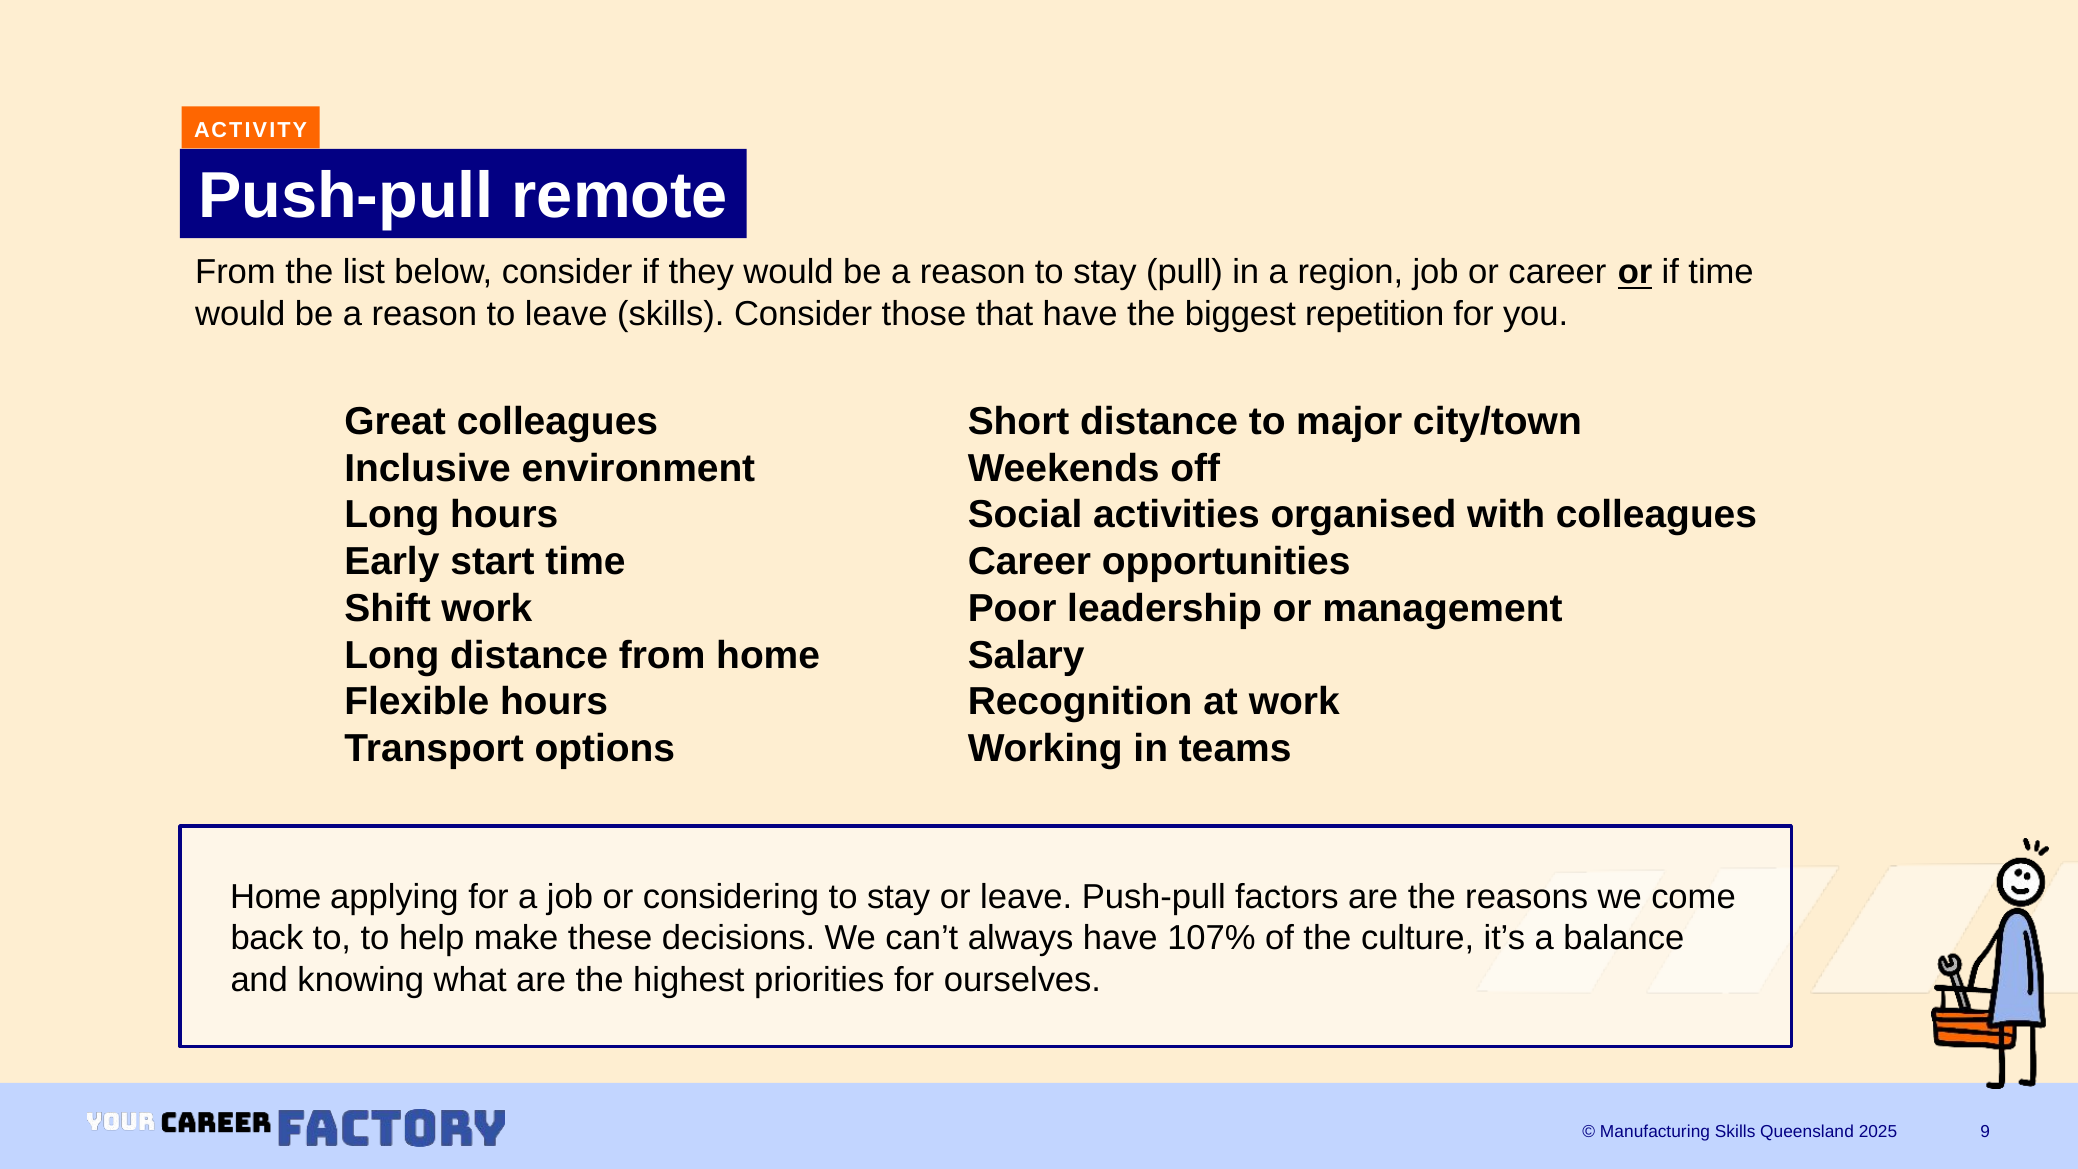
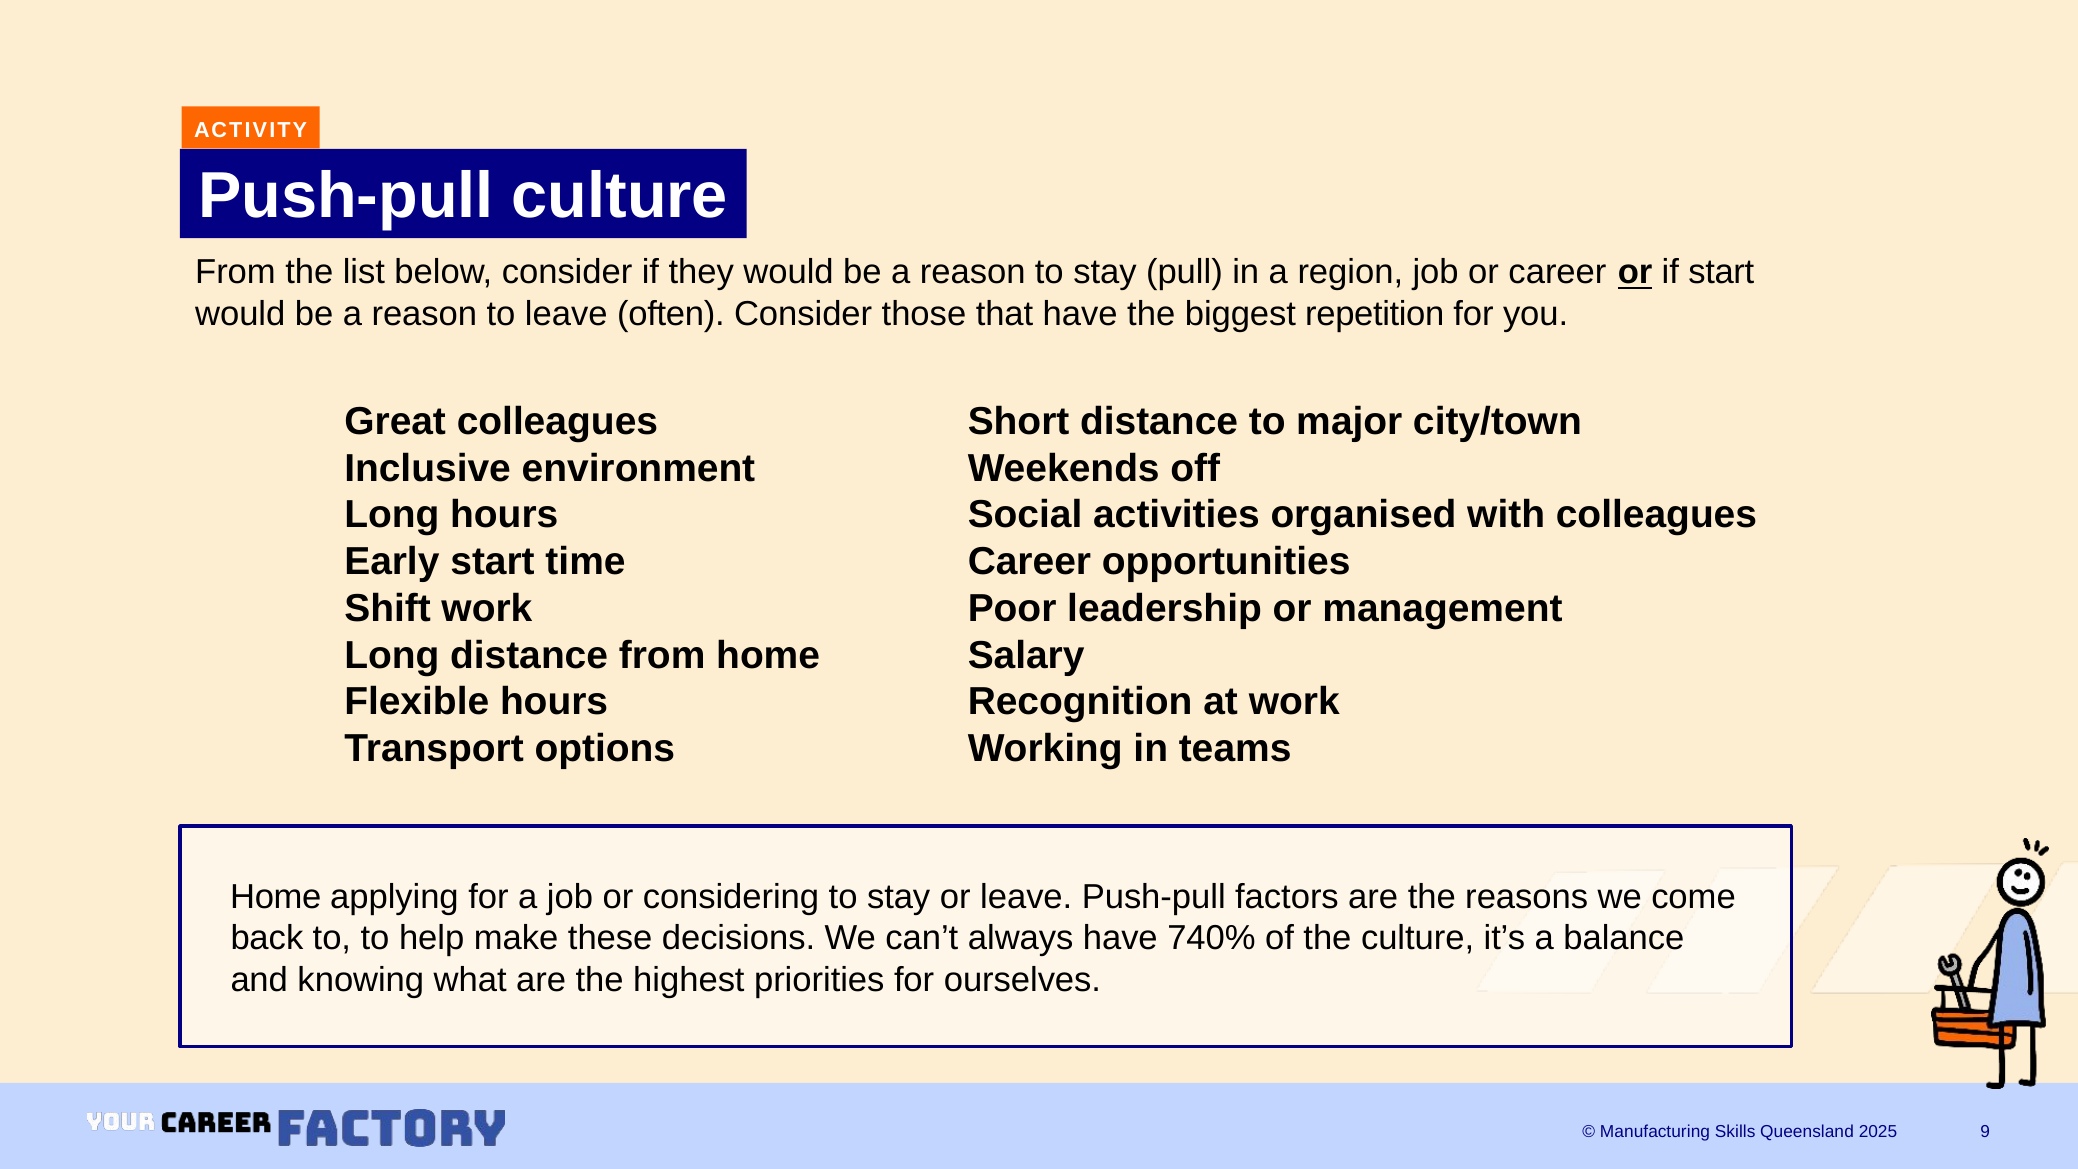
Push-pull remote: remote -> culture
if time: time -> start
leave skills: skills -> often
107%: 107% -> 740%
